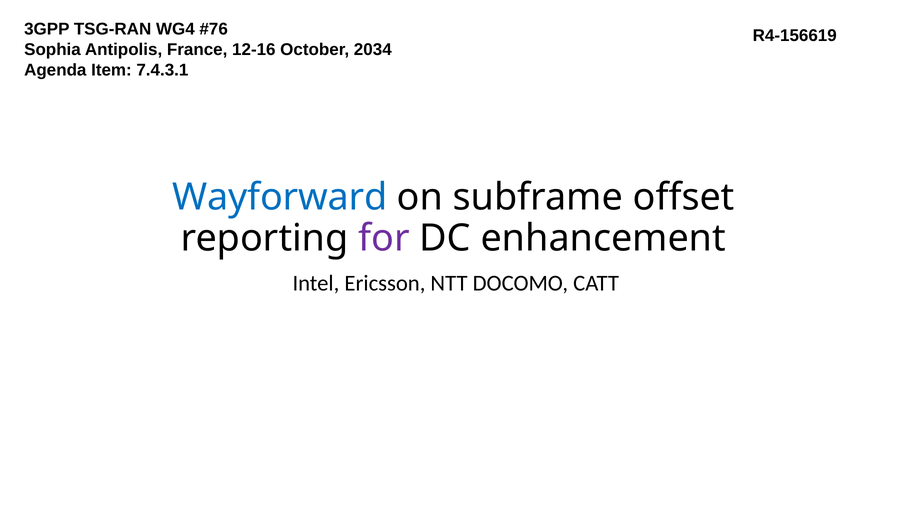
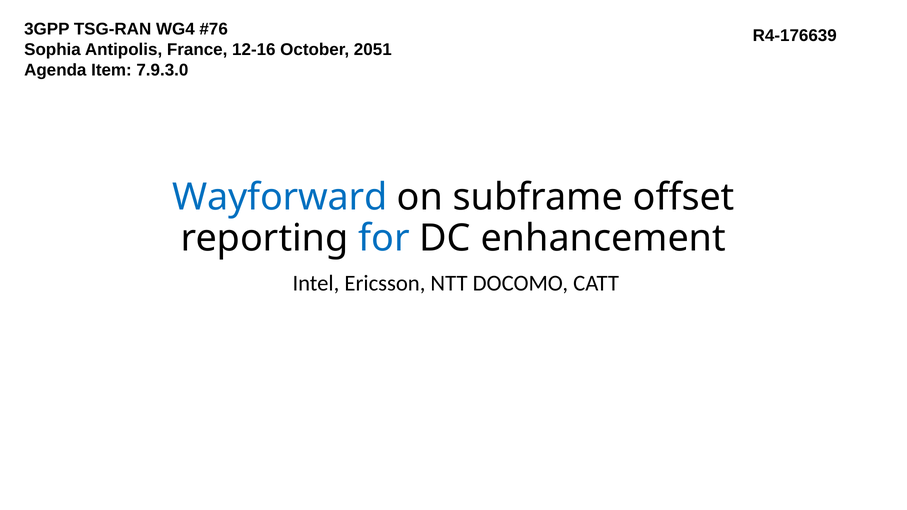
R4-156619: R4-156619 -> R4-176639
2034: 2034 -> 2051
7.4.3.1: 7.4.3.1 -> 7.9.3.0
for colour: purple -> blue
